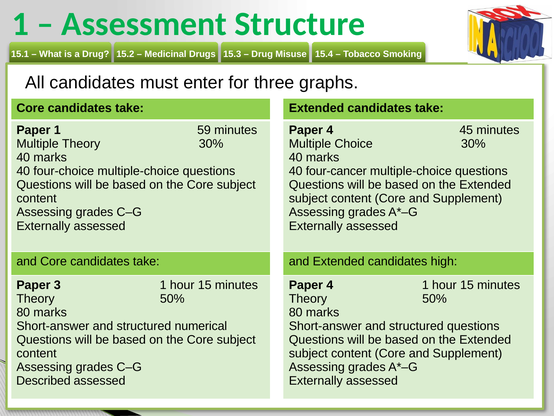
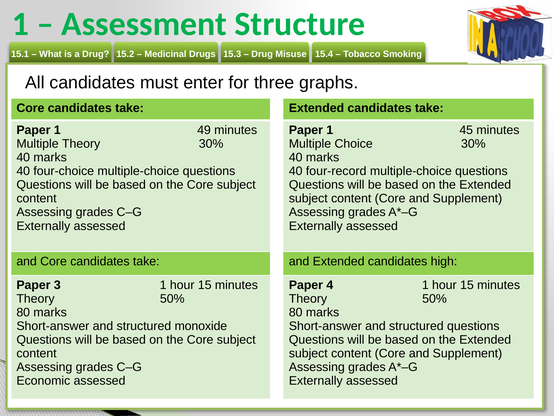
59: 59 -> 49
4 at (330, 130): 4 -> 1
four-cancer: four-cancer -> four-record
numerical: numerical -> monoxide
Described: Described -> Economic
